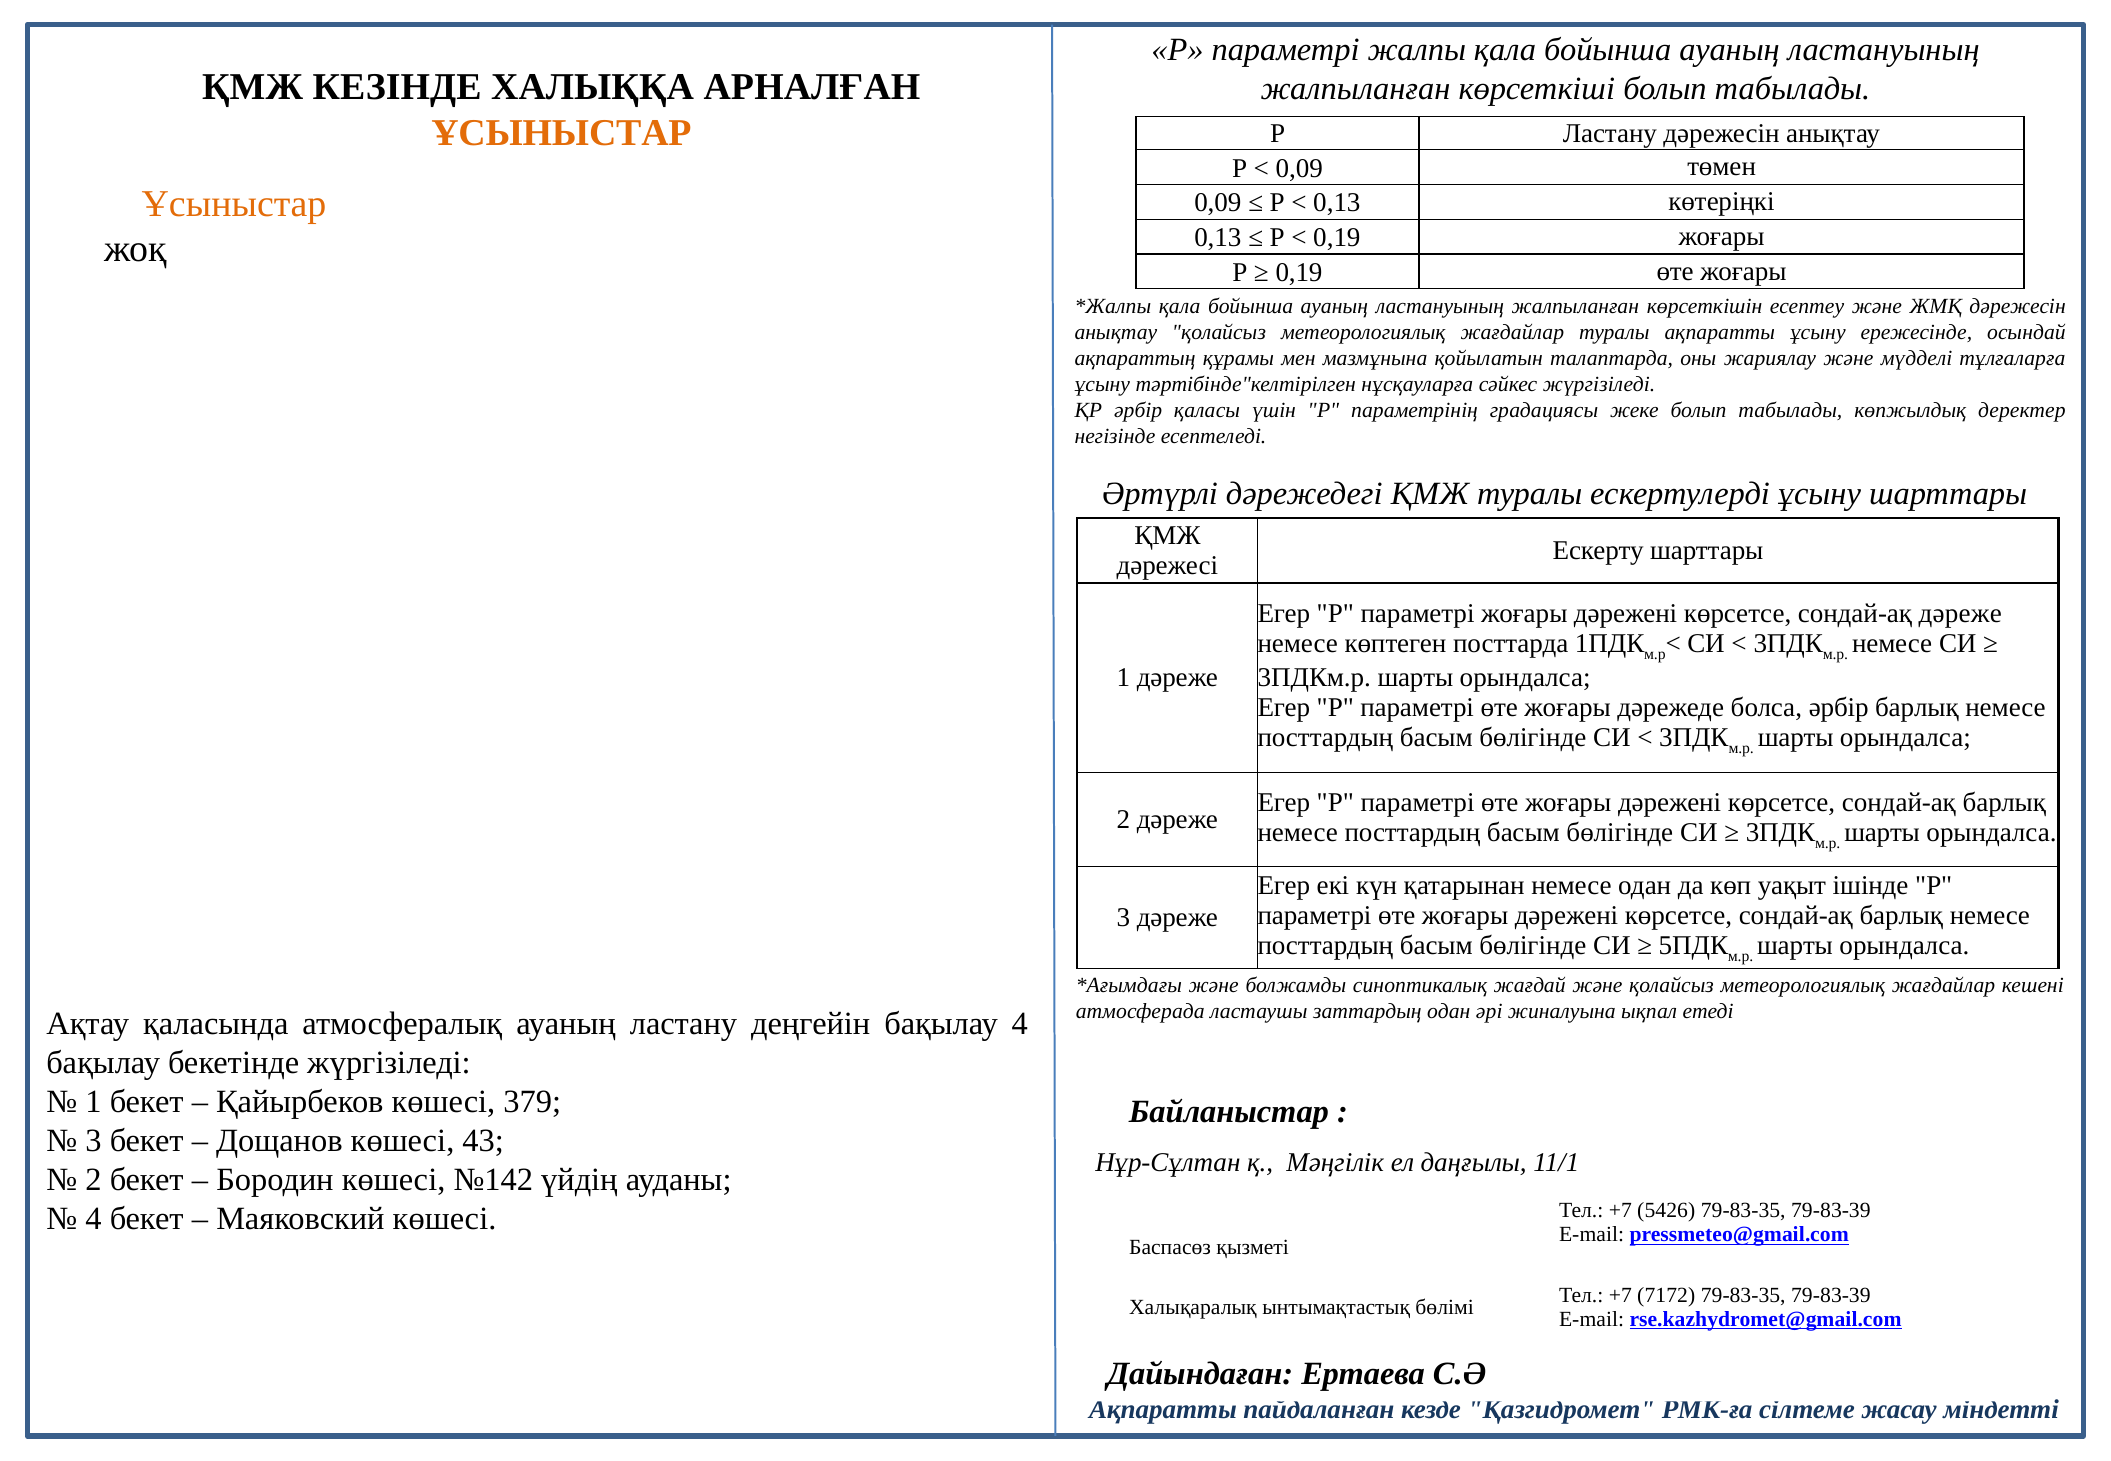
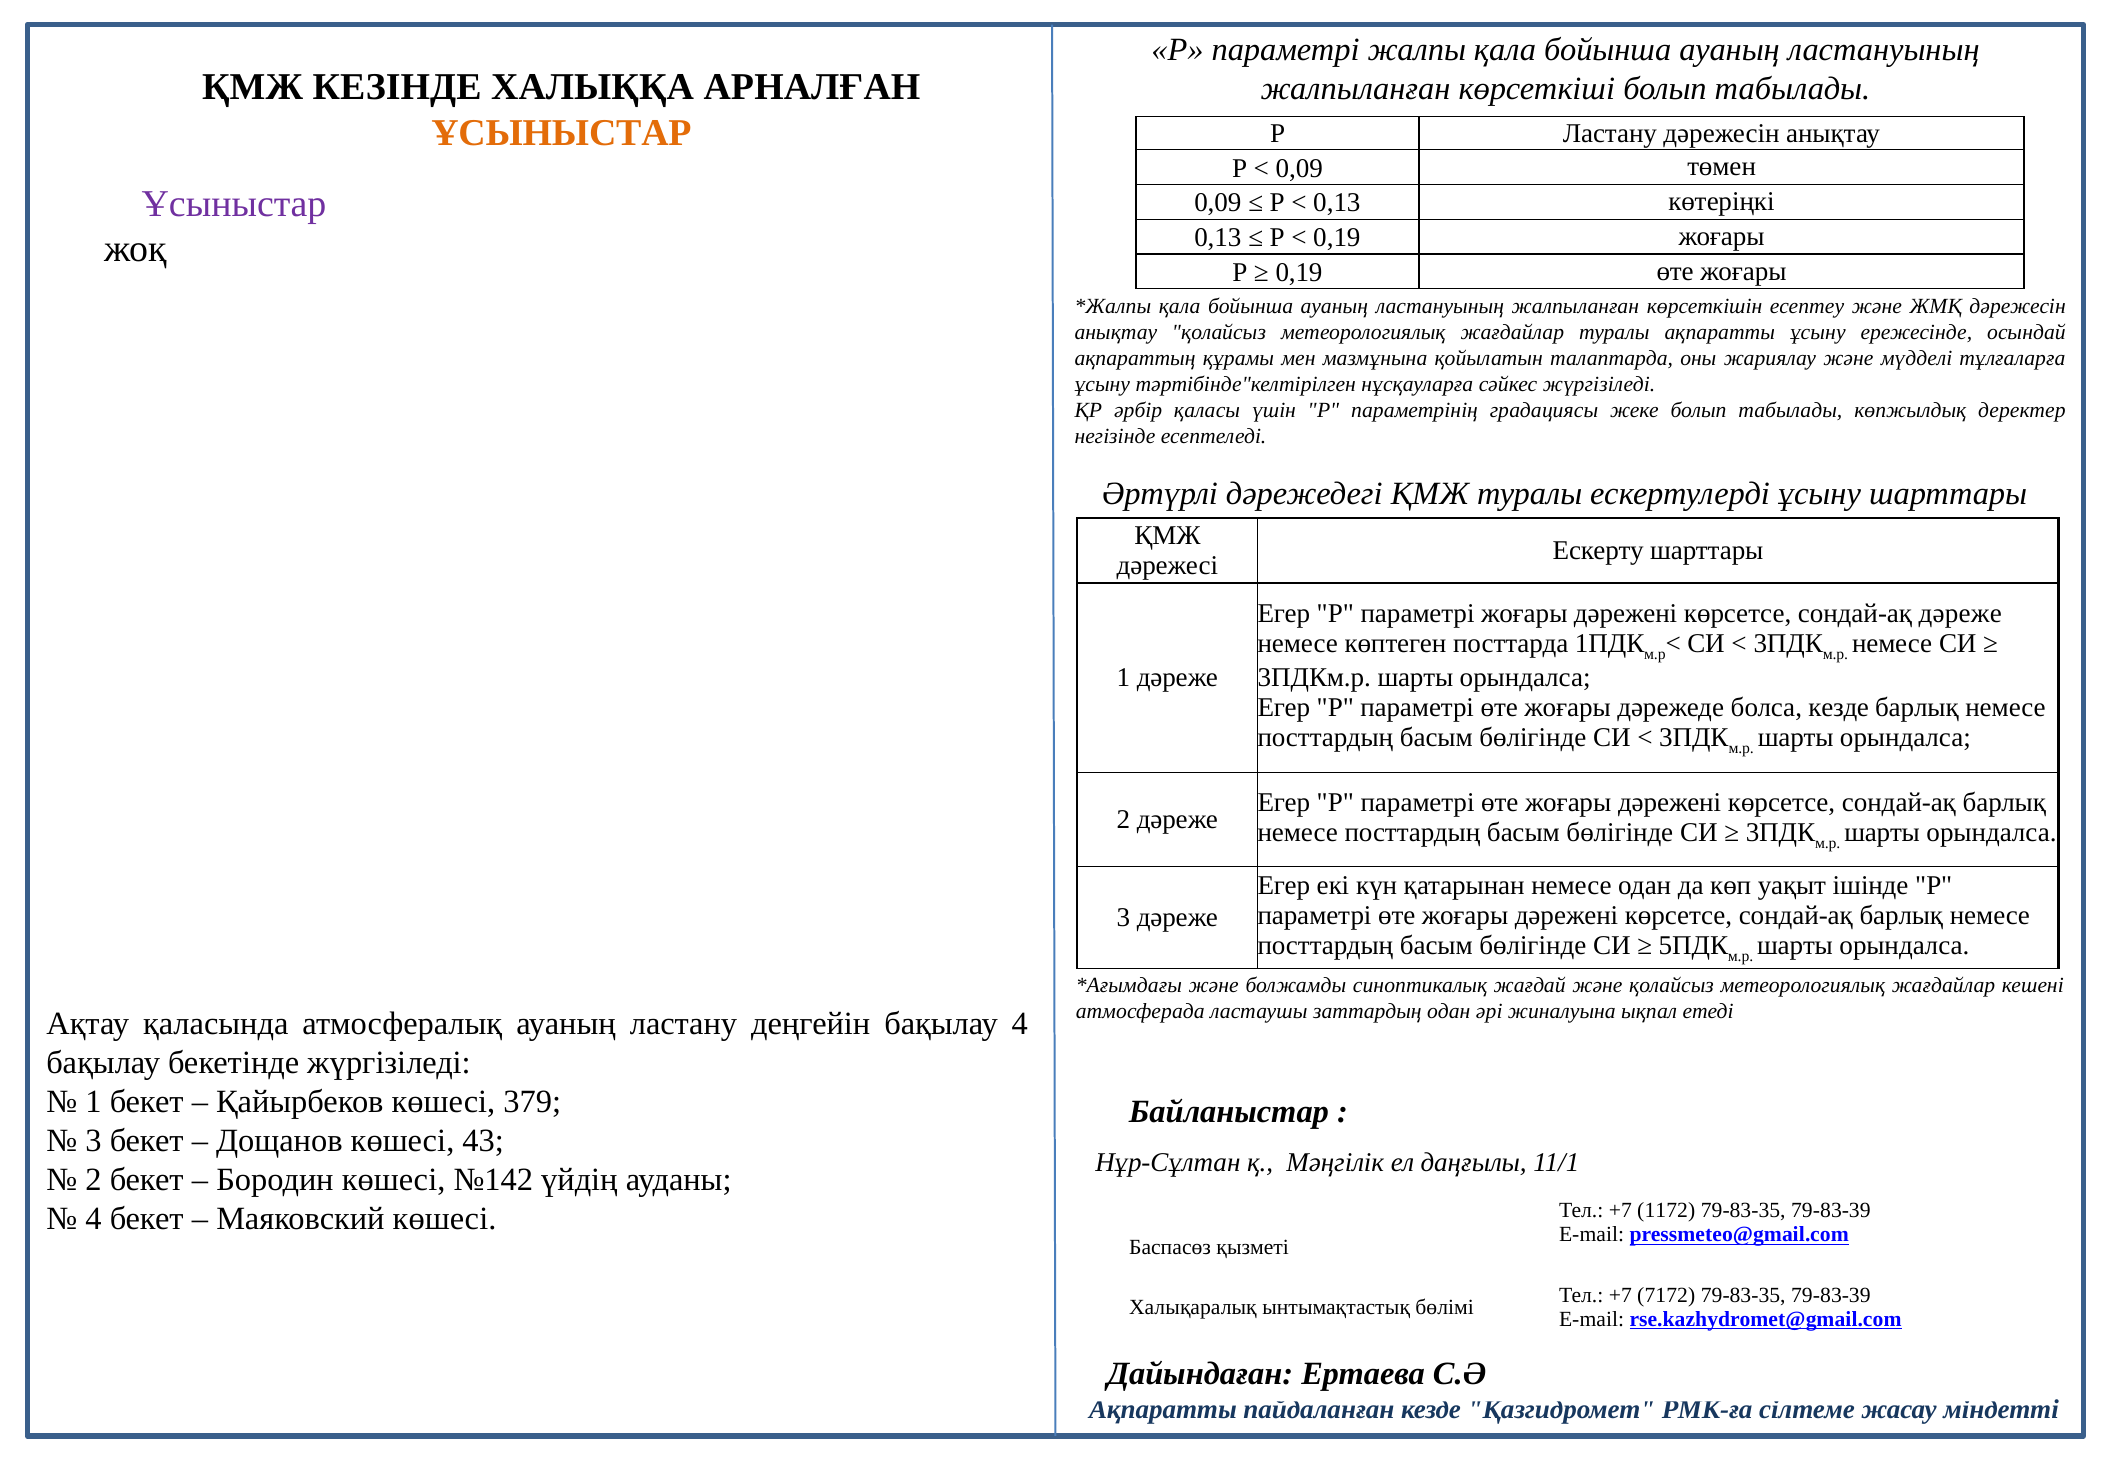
Ұсыныстар at (234, 204) colour: orange -> purple
болса әрбір: әрбір -> кезде
5426: 5426 -> 1172
